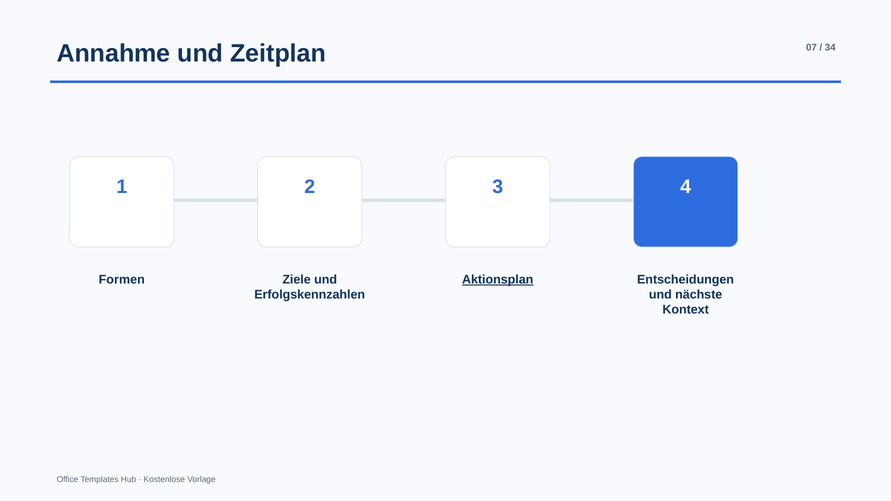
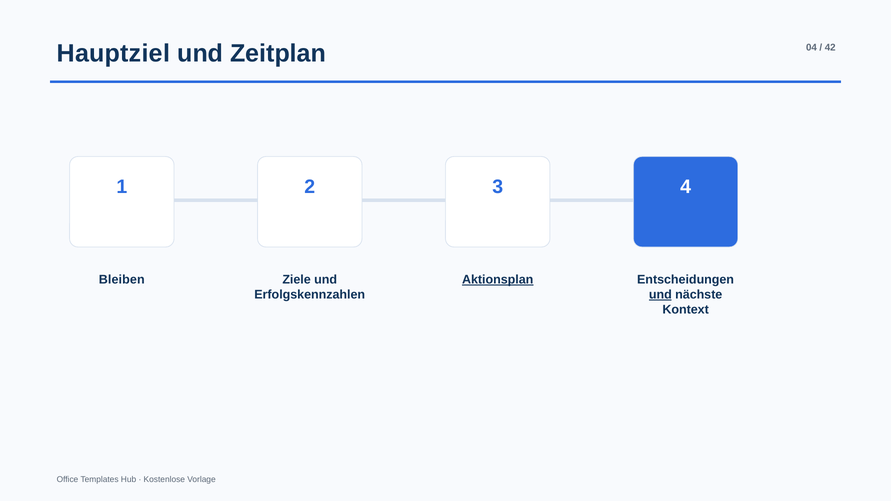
Annahme: Annahme -> Hauptziel
07: 07 -> 04
34: 34 -> 42
Formen: Formen -> Bleiben
und at (660, 295) underline: none -> present
